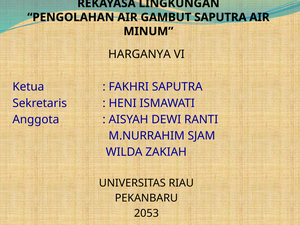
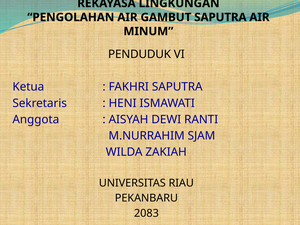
HARGANYA: HARGANYA -> PENDUDUK
2053: 2053 -> 2083
